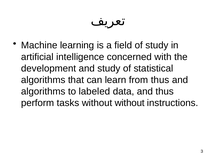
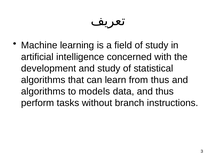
labeled: labeled -> models
without without: without -> branch
